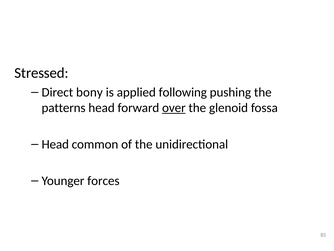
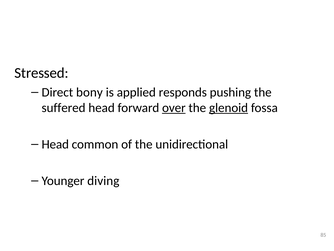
following: following -> responds
patterns: patterns -> suffered
glenoid underline: none -> present
forces: forces -> diving
